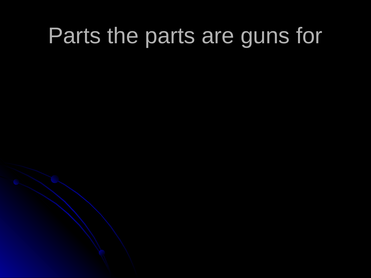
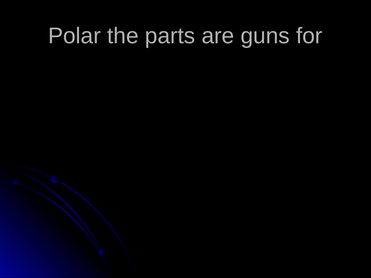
Parts at (74, 36): Parts -> Polar
